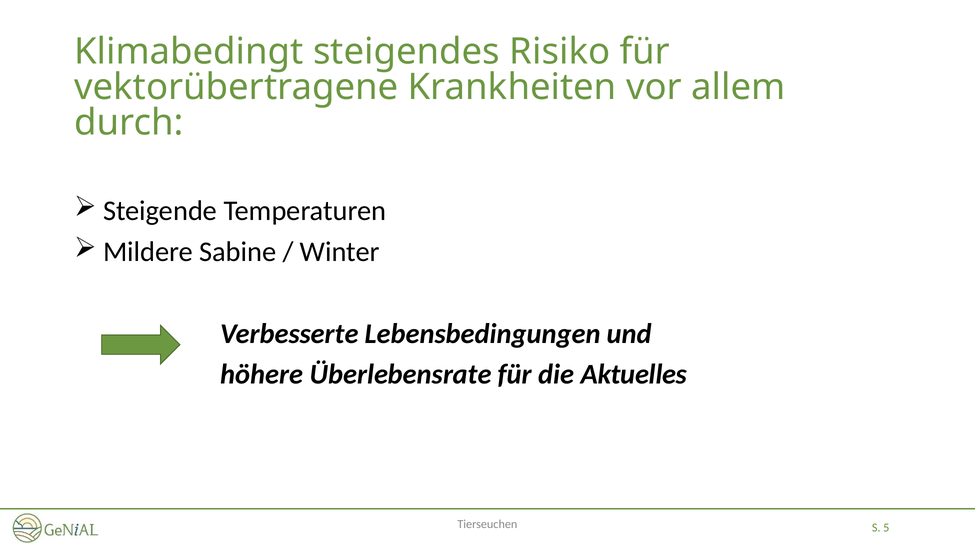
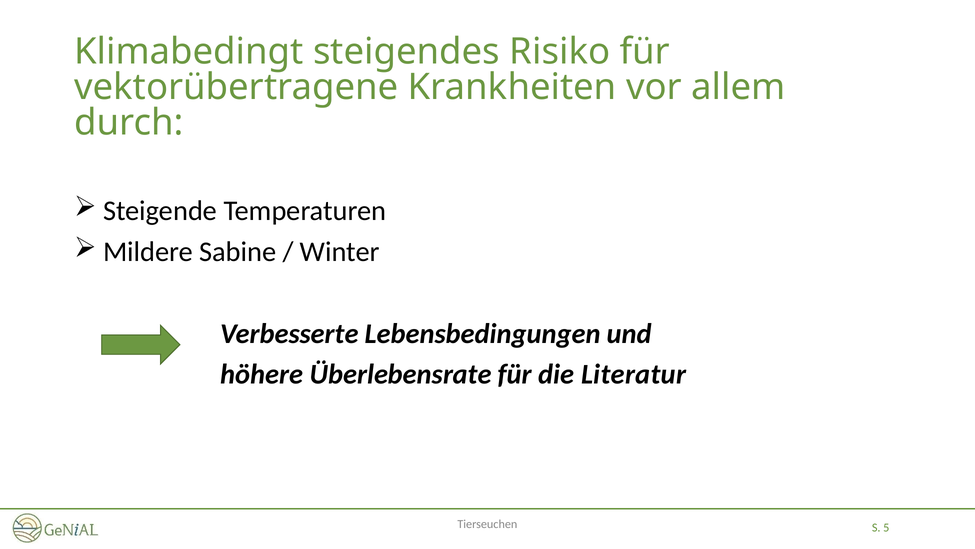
Aktuelles: Aktuelles -> Literatur
